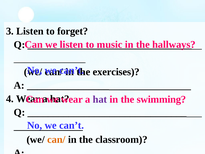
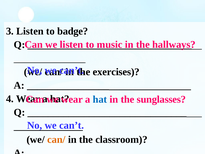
forget: forget -> badge
hat at (100, 99) colour: purple -> blue
swimming: swimming -> sunglasses
